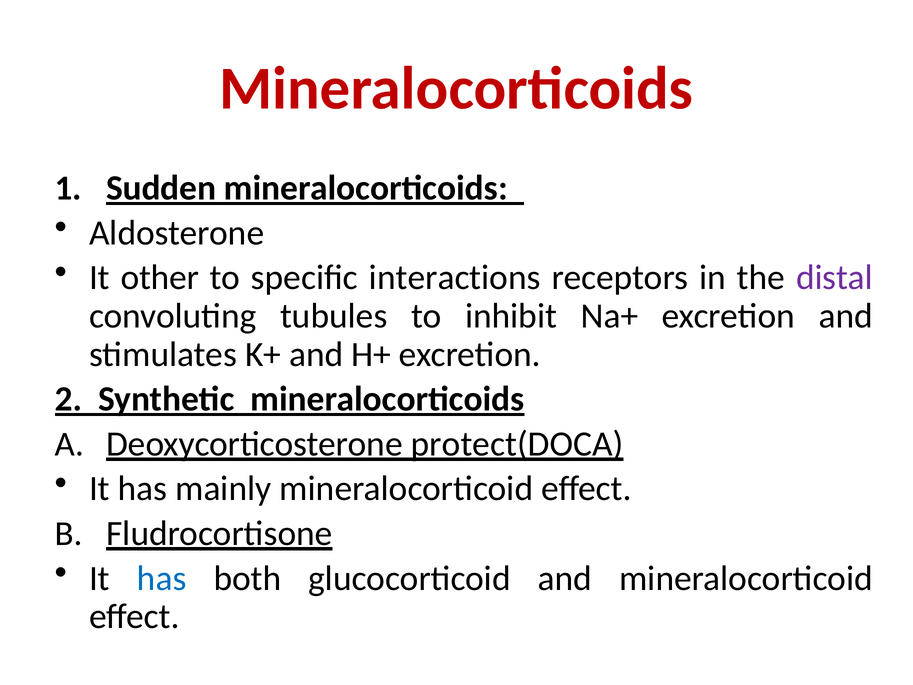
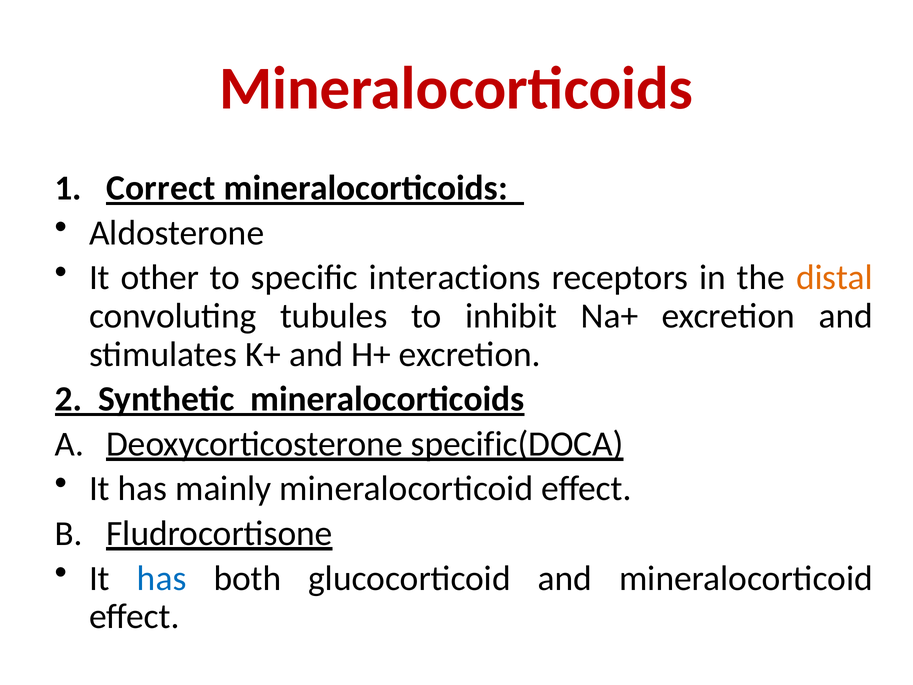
Sudden: Sudden -> Correct
distal colour: purple -> orange
protect(DOCA: protect(DOCA -> specific(DOCA
